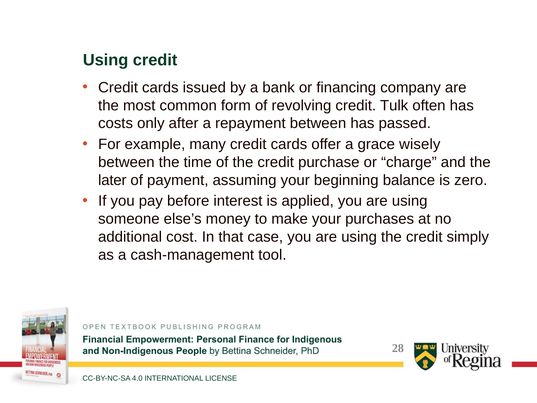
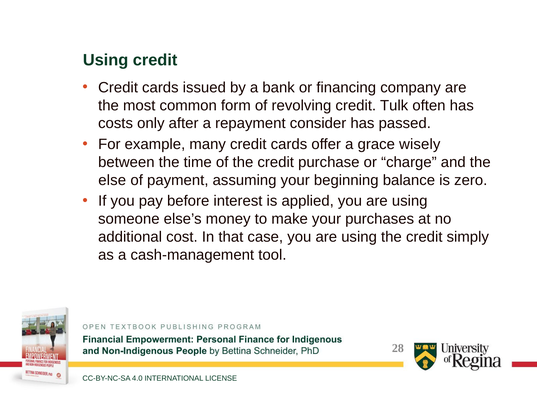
repayment between: between -> consider
later: later -> else
